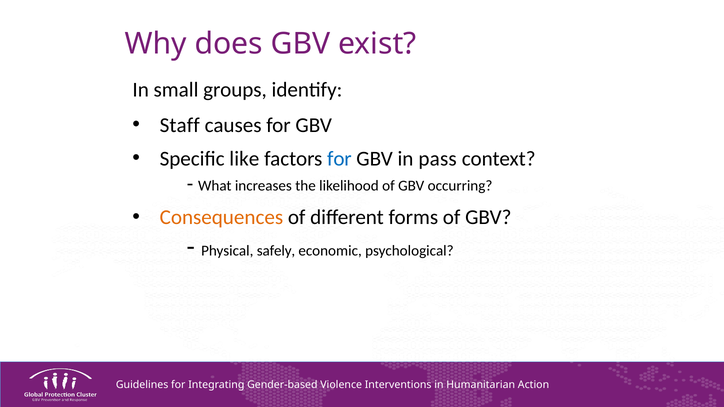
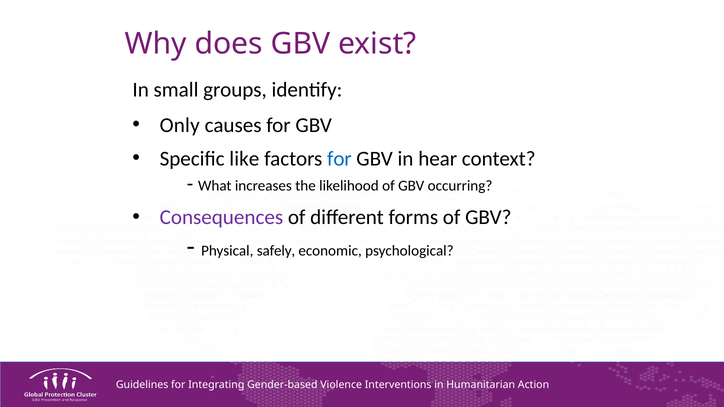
Staff: Staff -> Only
pass: pass -> hear
Consequences colour: orange -> purple
